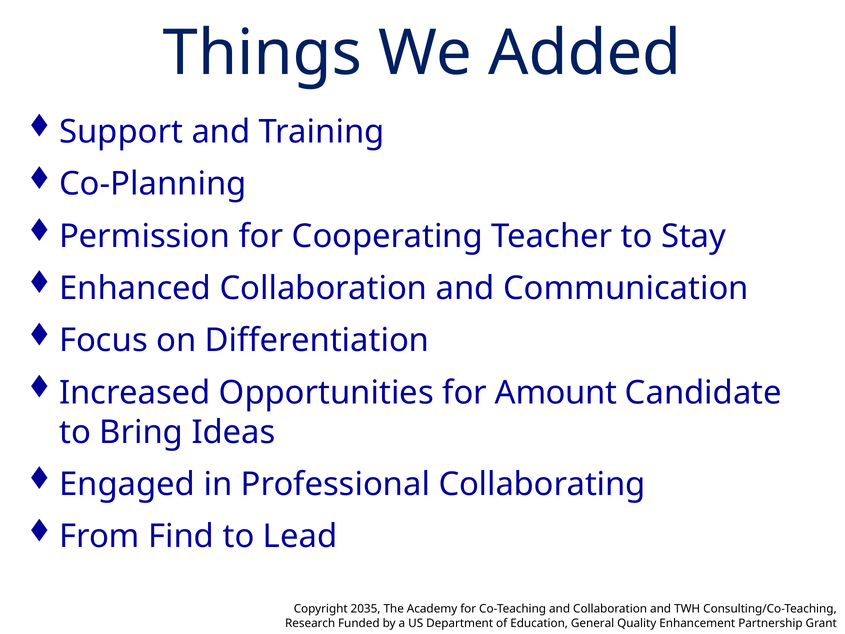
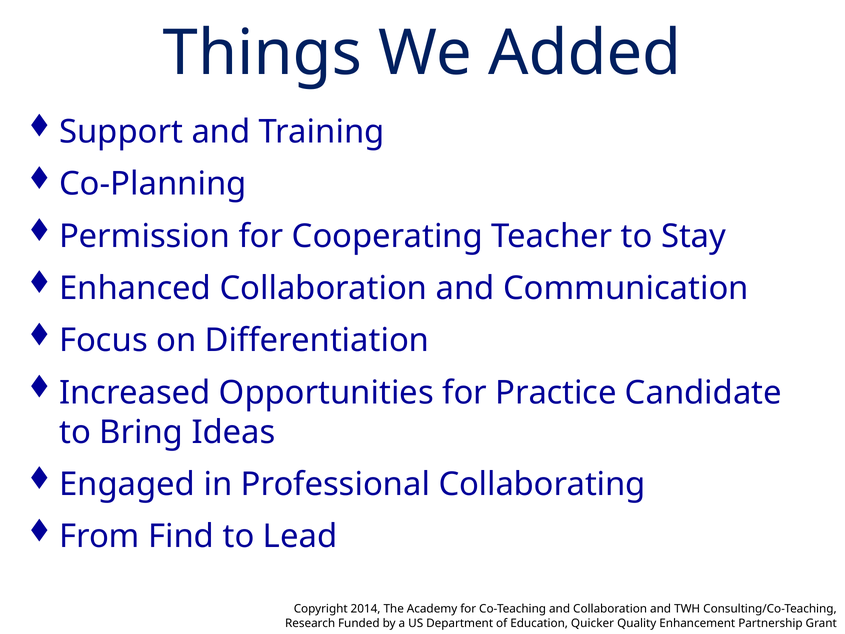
Amount: Amount -> Practice
2035: 2035 -> 2014
General: General -> Quicker
